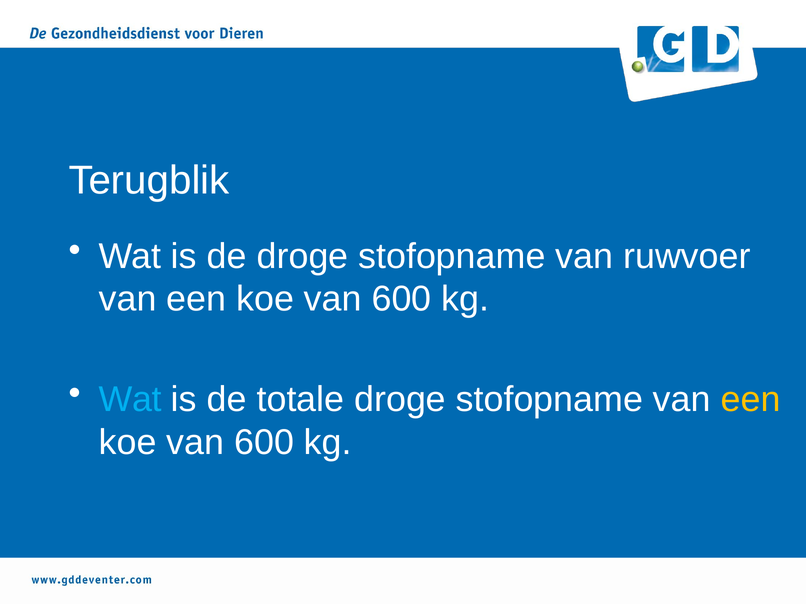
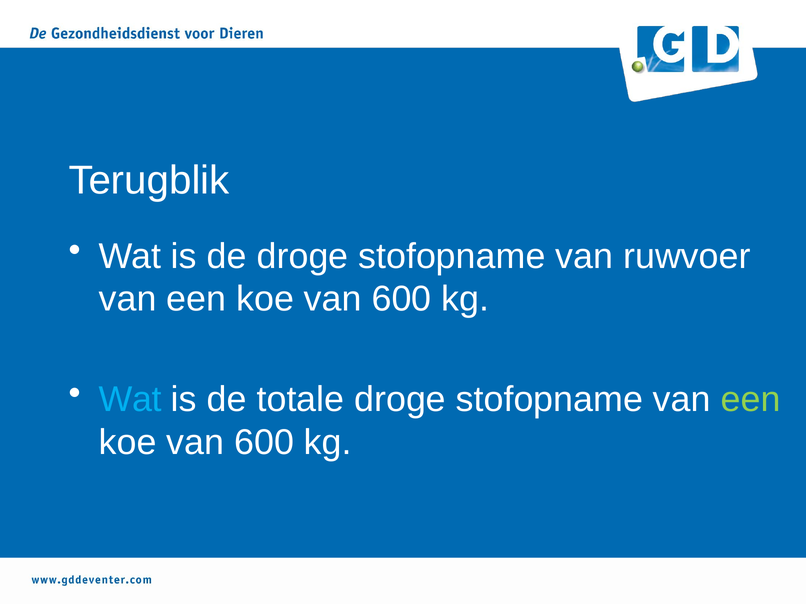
een at (751, 400) colour: yellow -> light green
